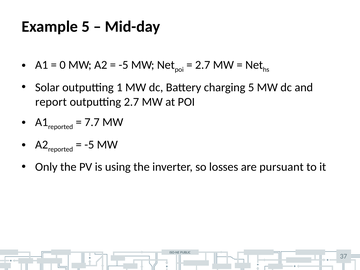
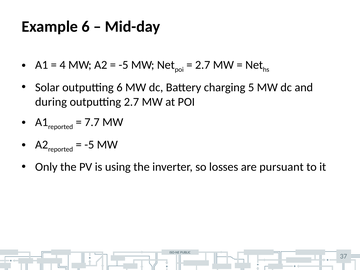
Example 5: 5 -> 6
0: 0 -> 4
outputting 1: 1 -> 6
report: report -> during
